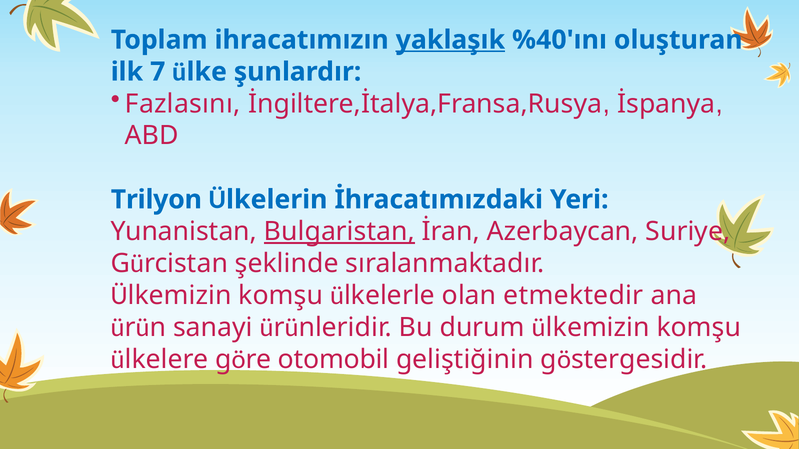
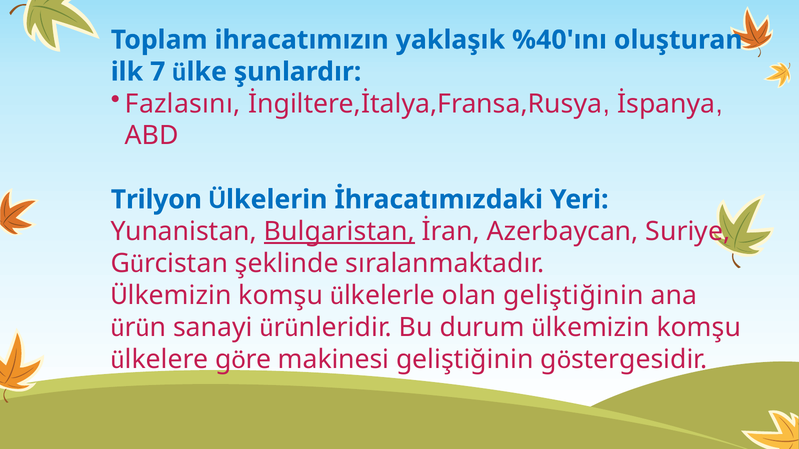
yaklaşık underline: present -> none
olan etmektedir: etmektedir -> geliştiğinin
otomobil: otomobil -> makinesi
